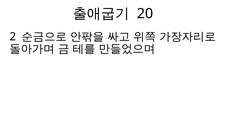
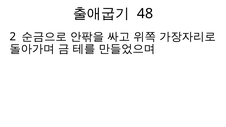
20: 20 -> 48
